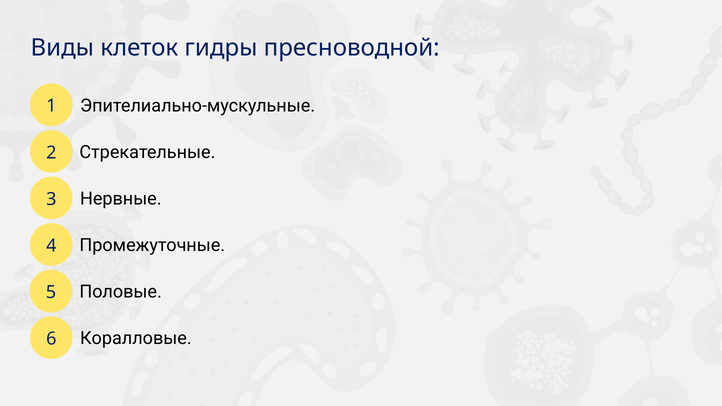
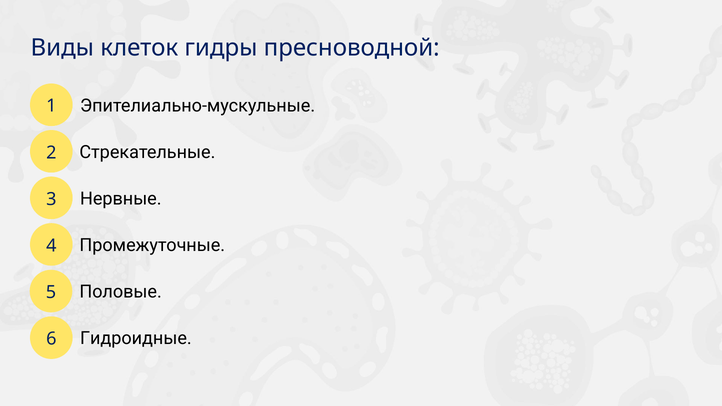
Коралловые: Коралловые -> Гидроидные
